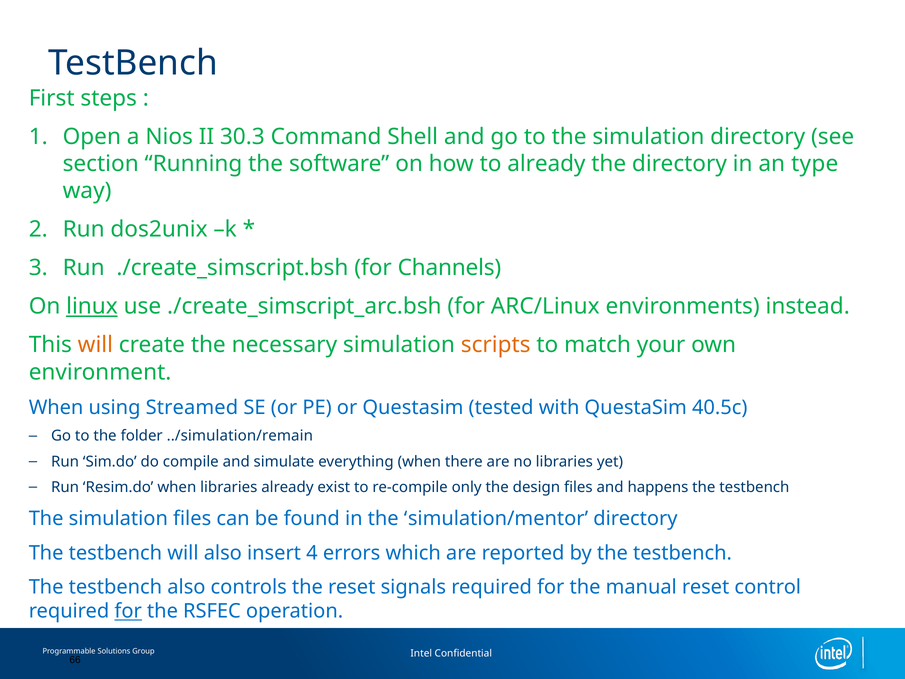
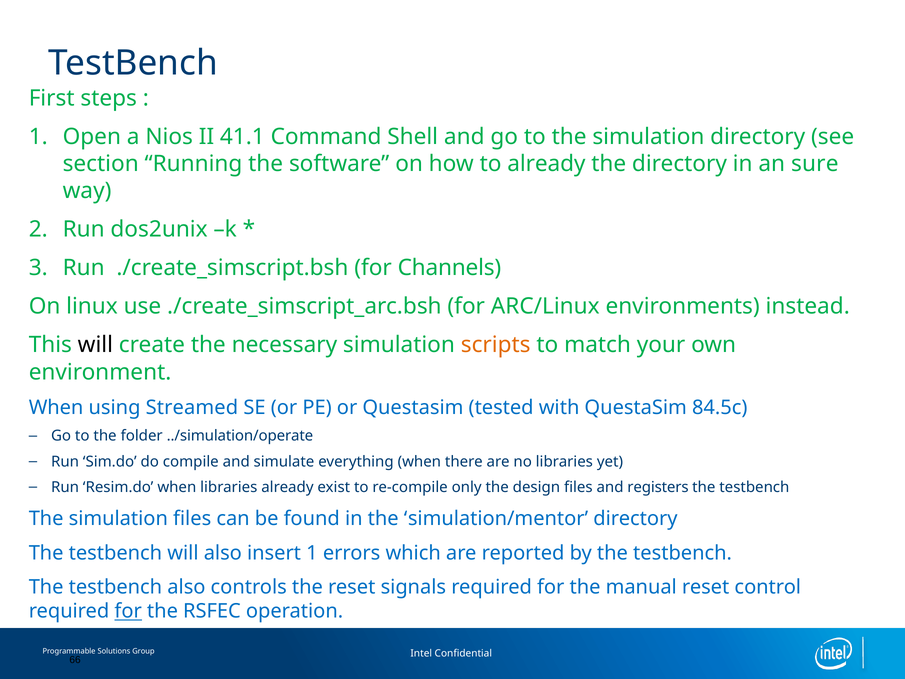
30.3: 30.3 -> 41.1
type: type -> sure
linux underline: present -> none
will at (95, 345) colour: orange -> black
40.5c: 40.5c -> 84.5c
../simulation/remain: ../simulation/remain -> ../simulation/operate
happens: happens -> registers
insert 4: 4 -> 1
